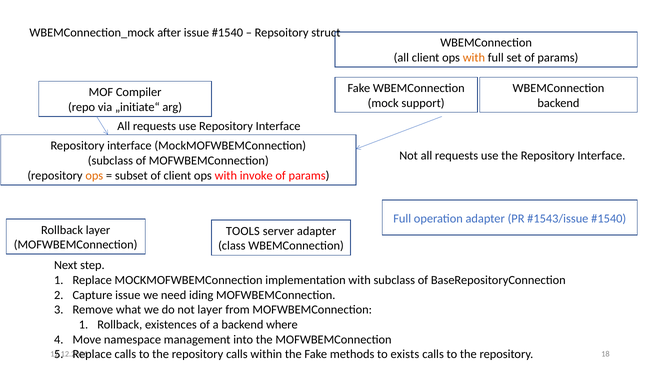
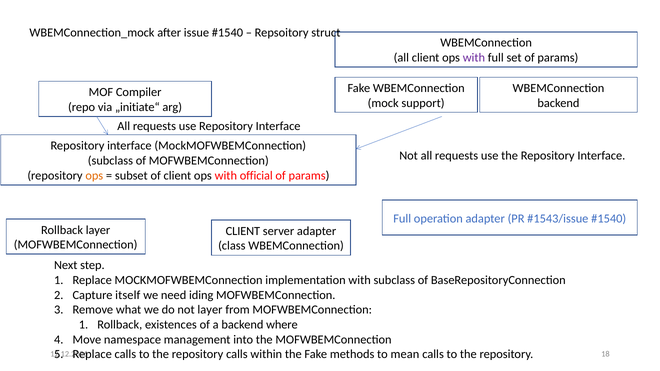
with at (474, 58) colour: orange -> purple
invoke: invoke -> official
TOOLS at (243, 231): TOOLS -> CLIENT
Capture issue: issue -> itself
exists: exists -> mean
